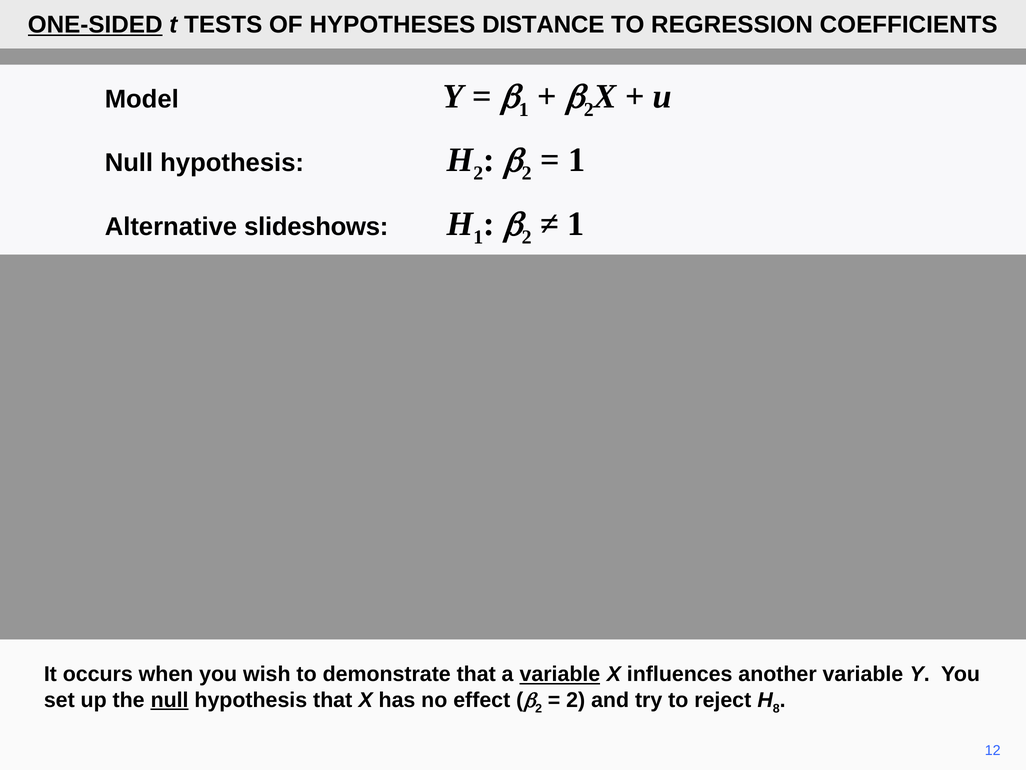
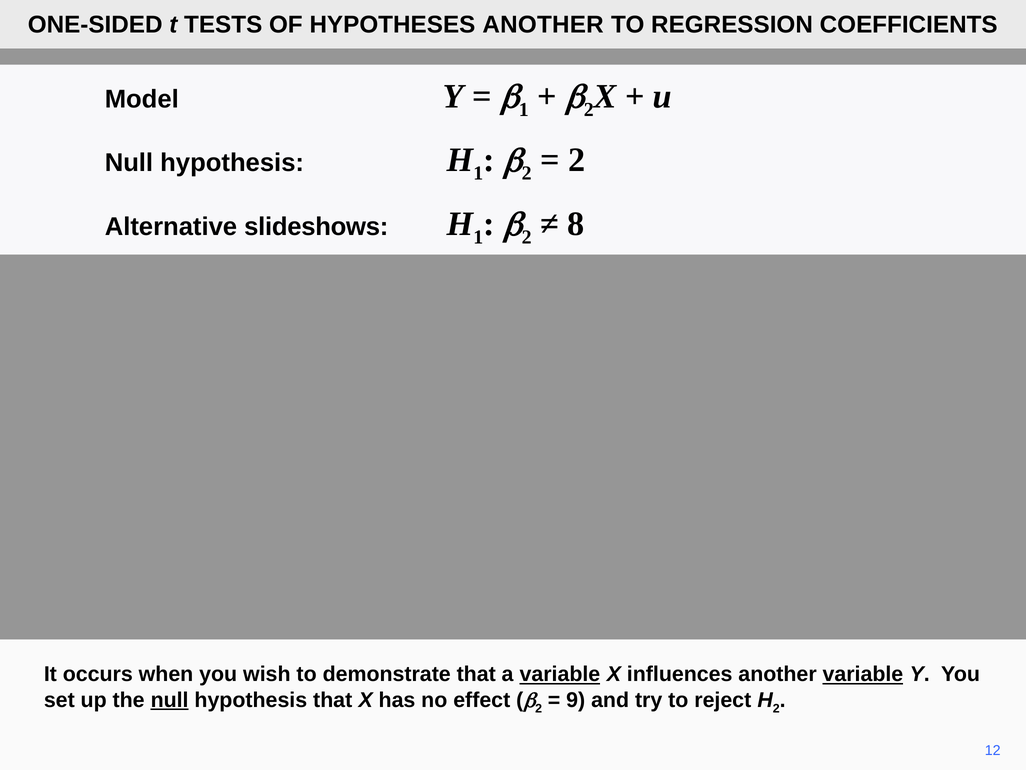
ONE-SIDED underline: present -> none
HYPOTHESES DISTANCE: DISTANCE -> ANOTHER
2 at (478, 173): 2 -> 1
1 at (577, 160): 1 -> 2
1 at (576, 224): 1 -> 8
variable at (863, 674) underline: none -> present
2 at (576, 700): 2 -> 9
8 at (776, 708): 8 -> 2
